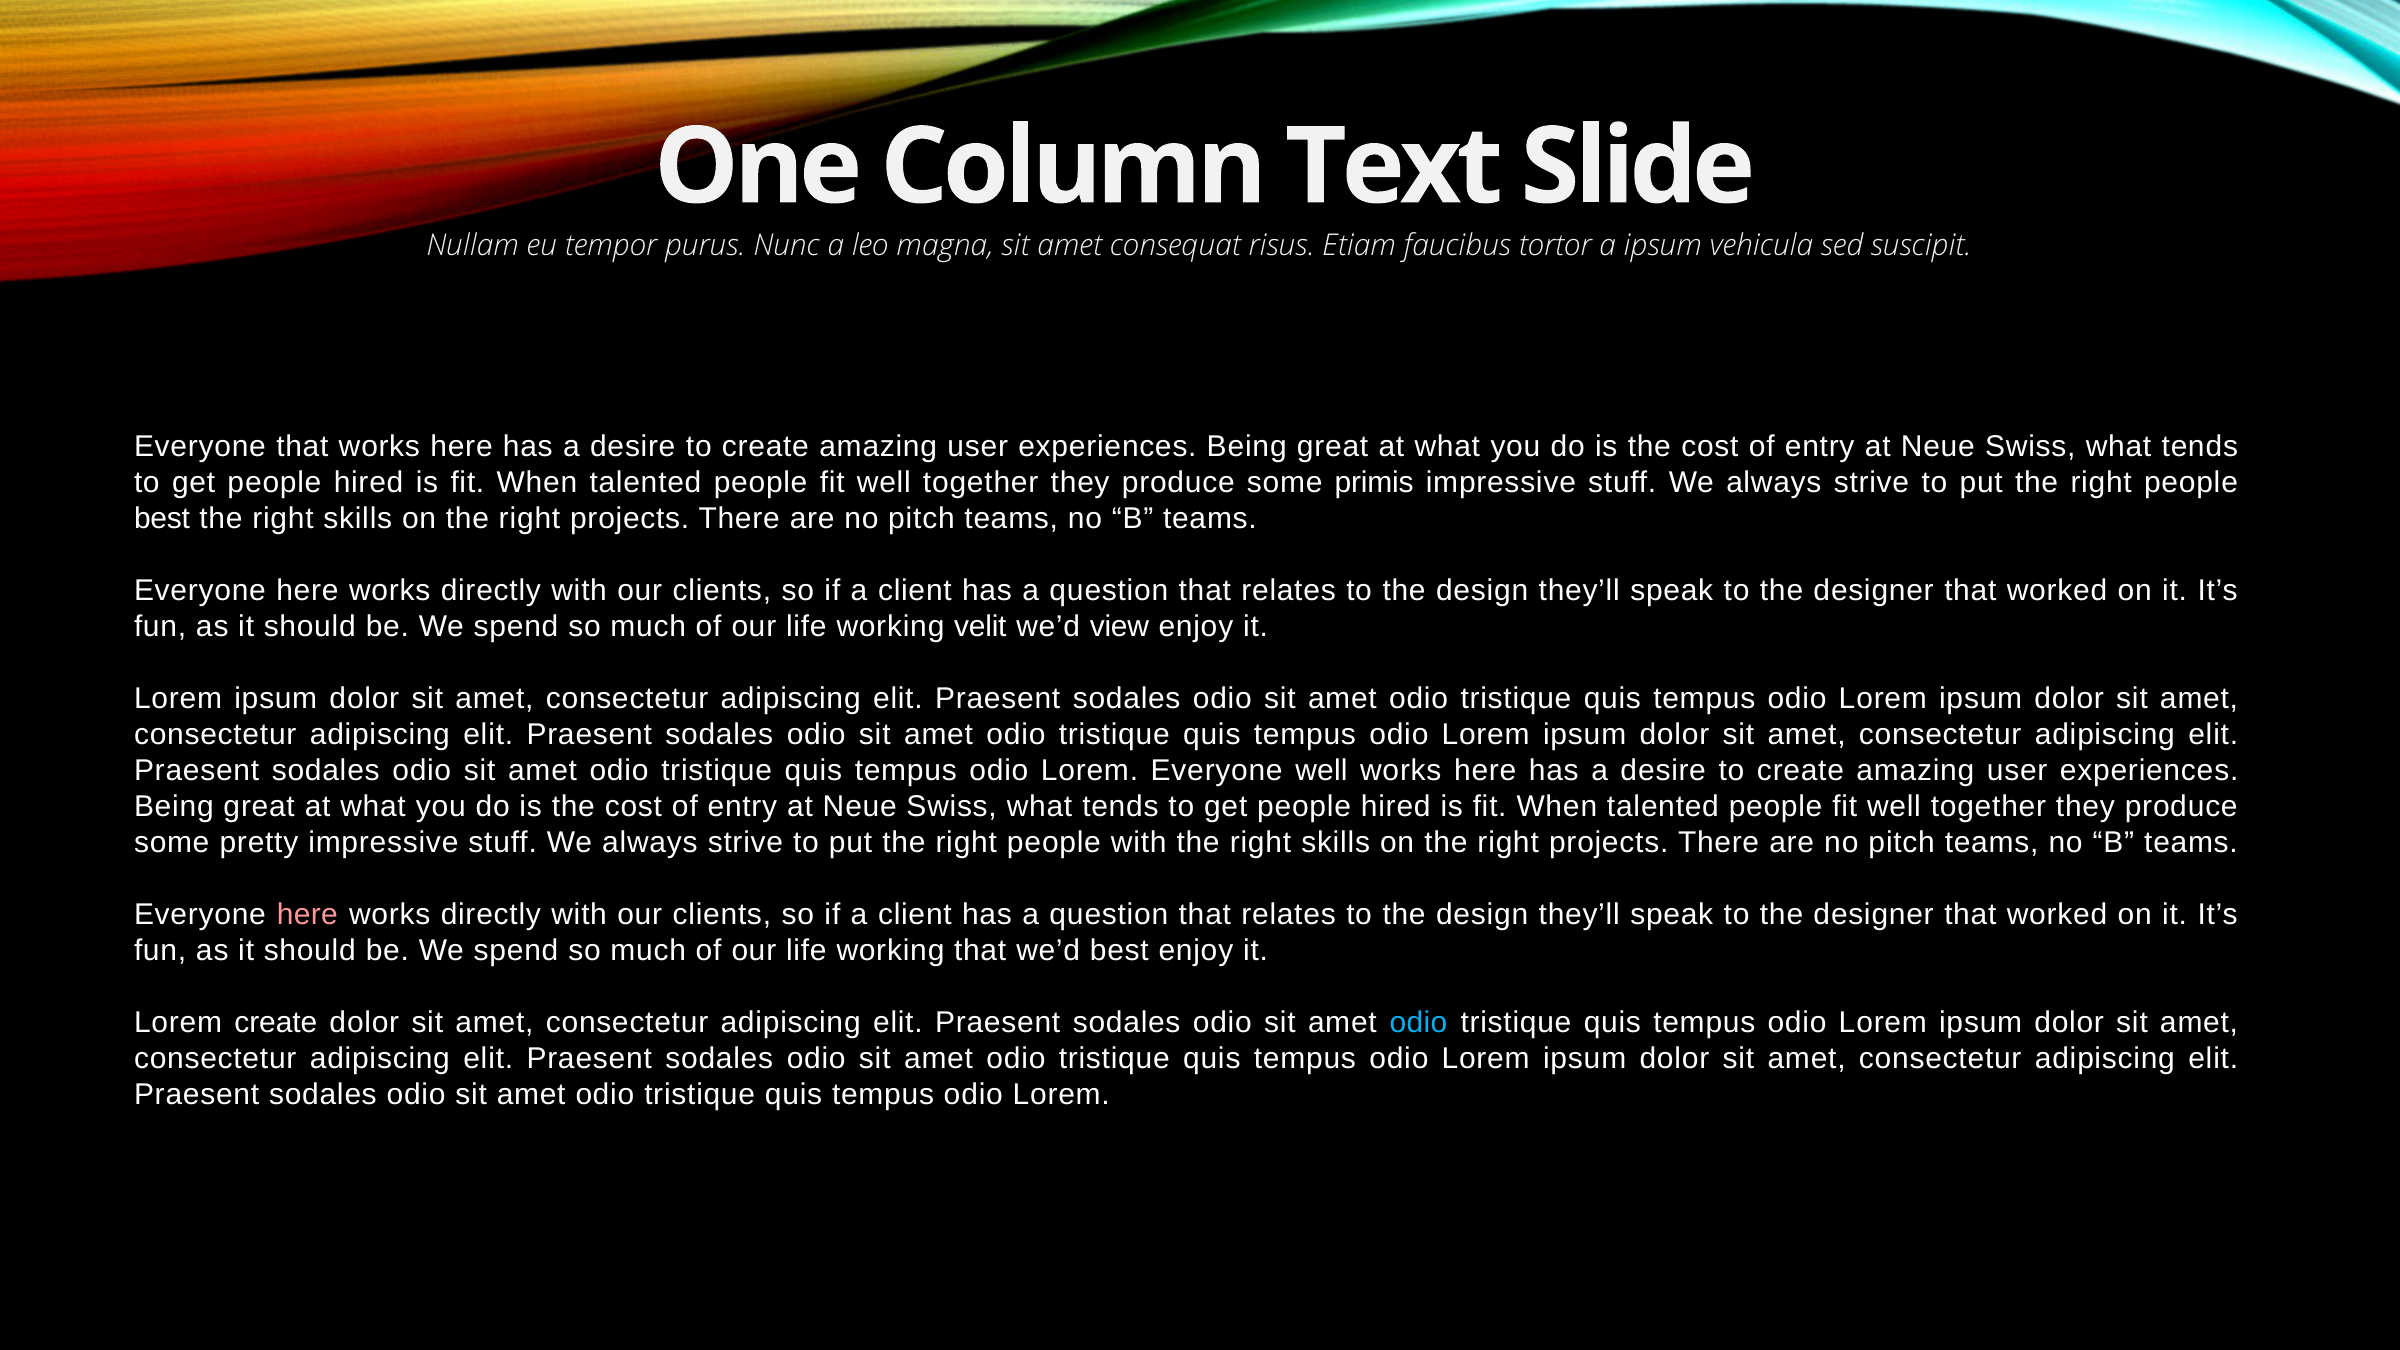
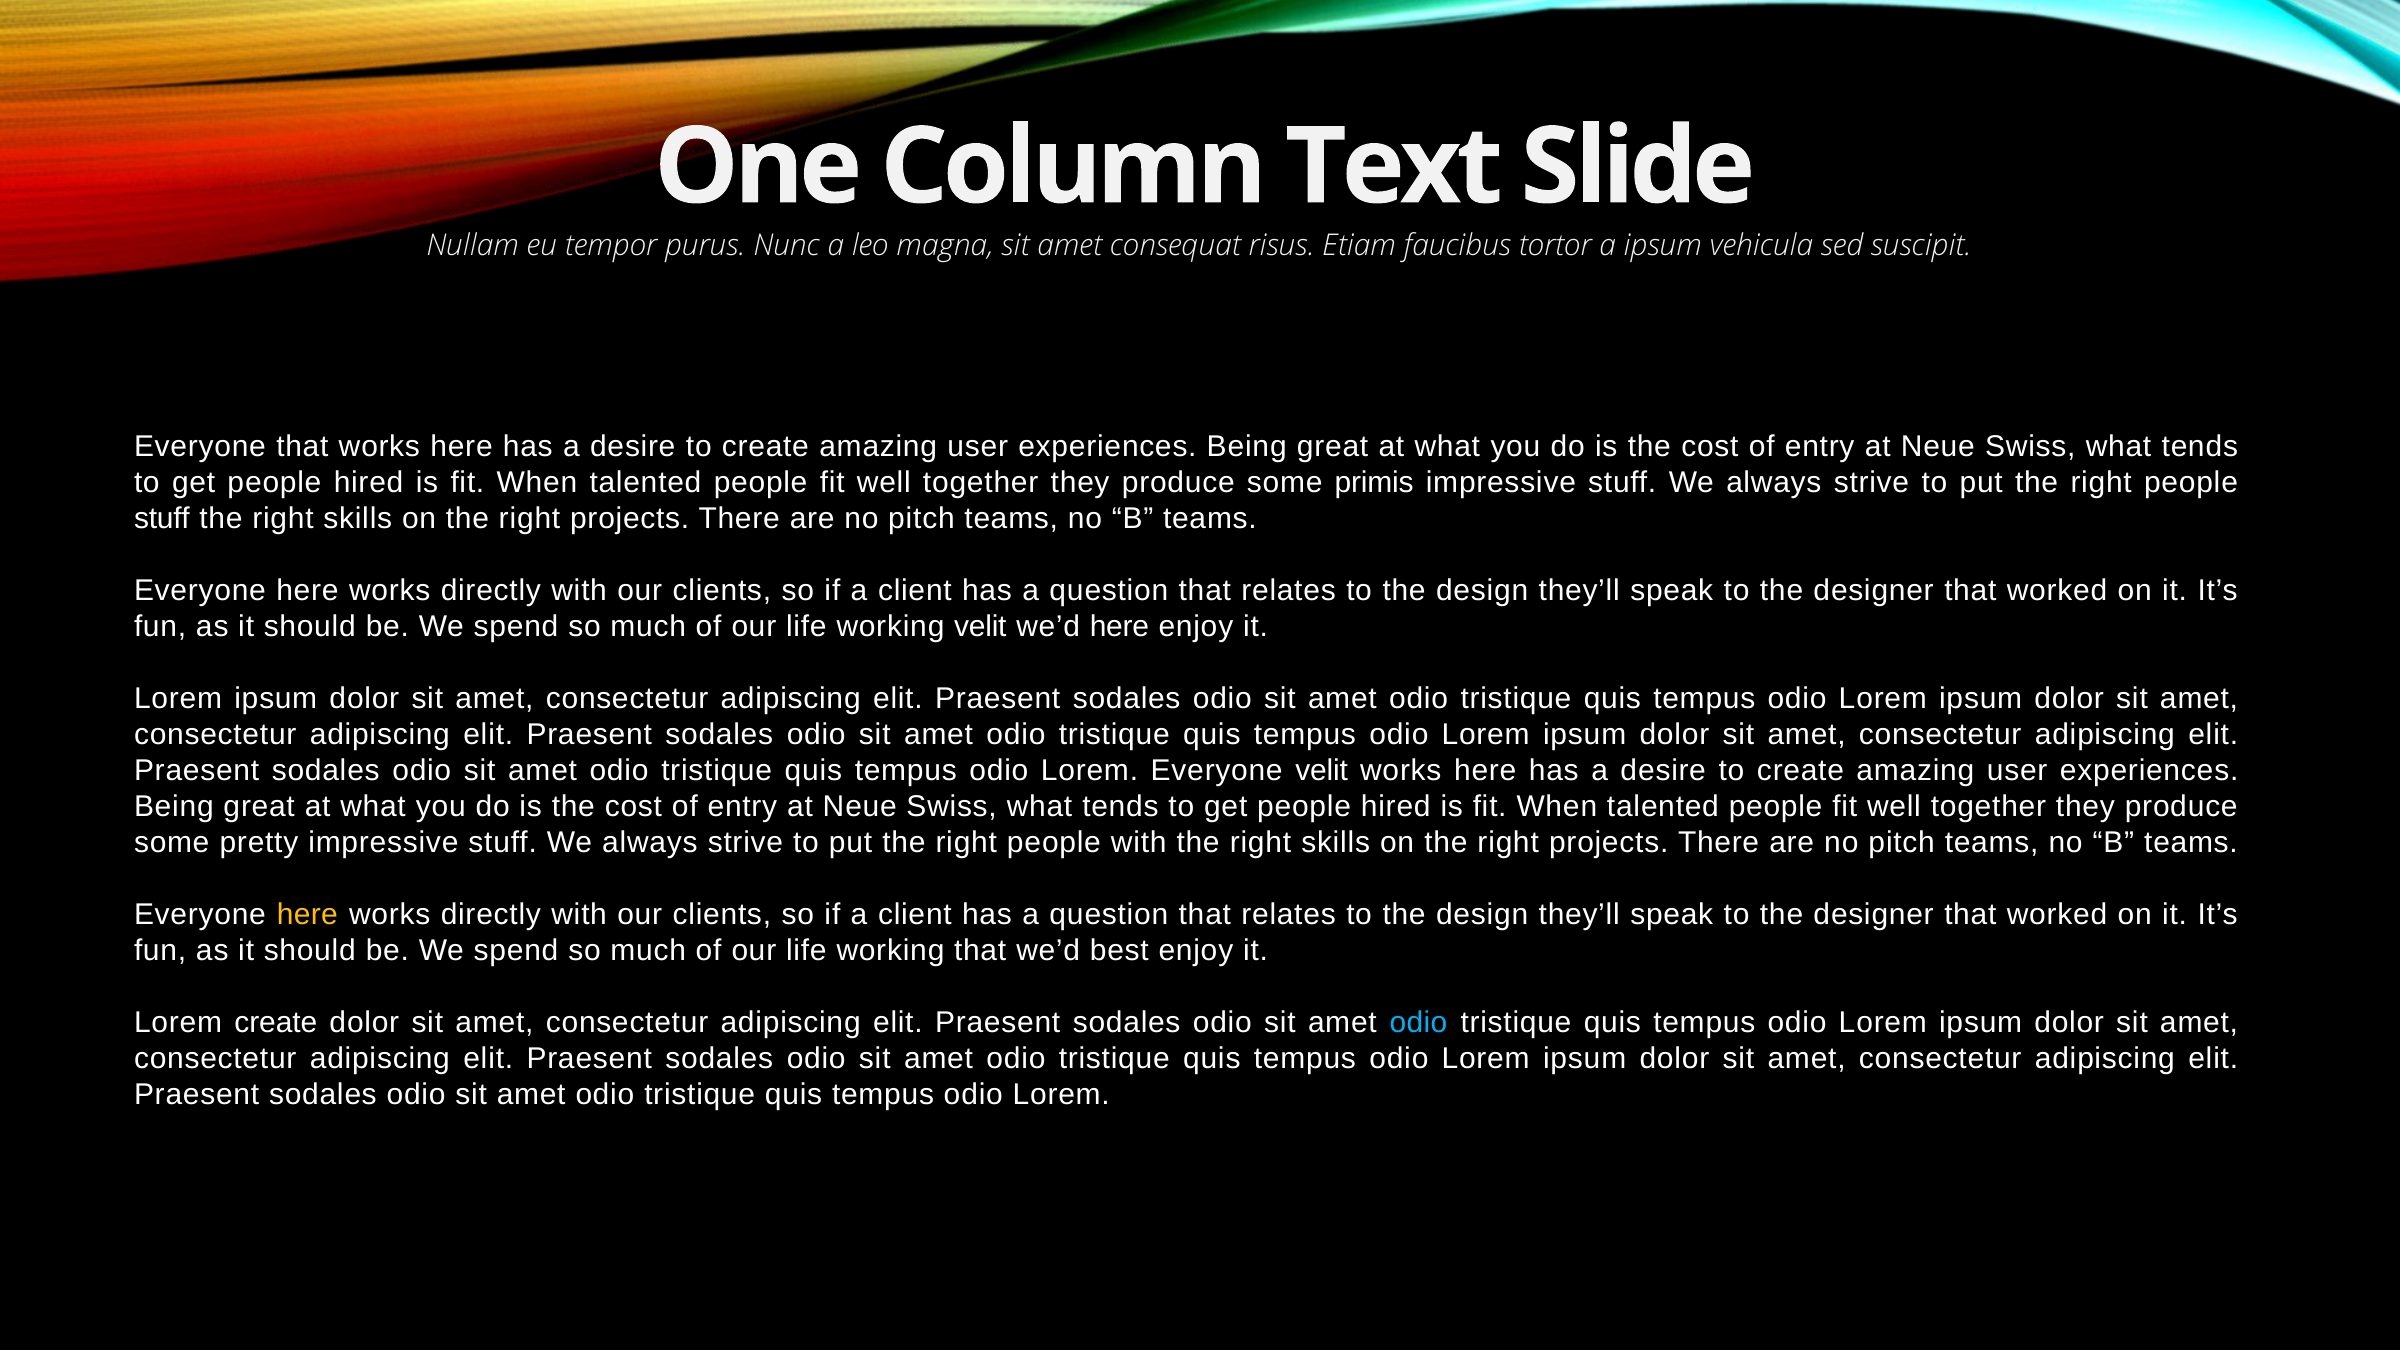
best at (162, 519): best -> stuff
we’d view: view -> here
Everyone well: well -> velit
here at (307, 915) colour: pink -> yellow
